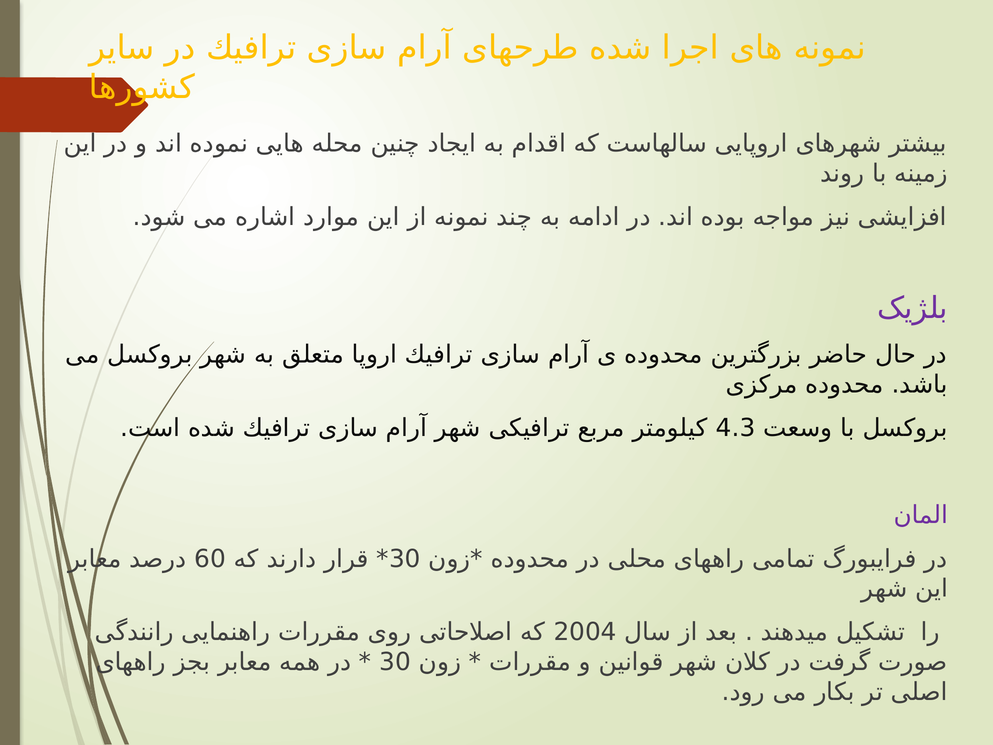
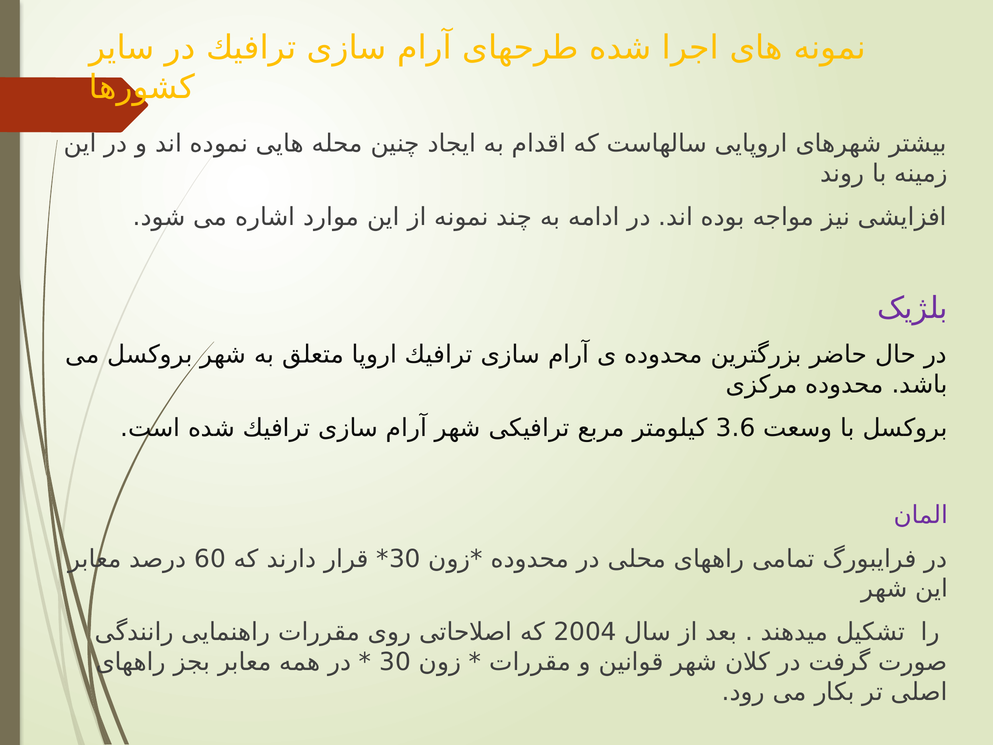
4.3: 4.3 -> 3.6
